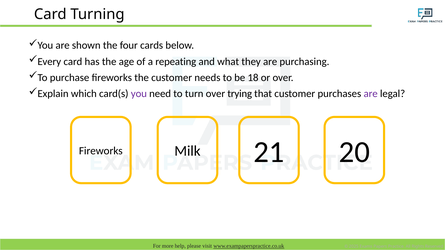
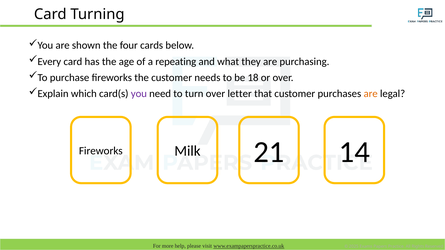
trying: trying -> letter
are at (371, 94) colour: purple -> orange
20: 20 -> 14
